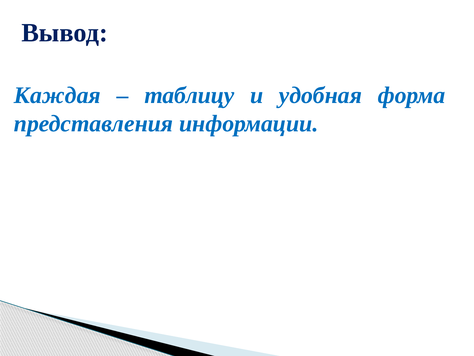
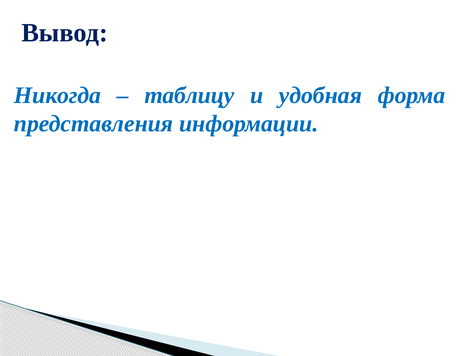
Каждая: Каждая -> Никогда
